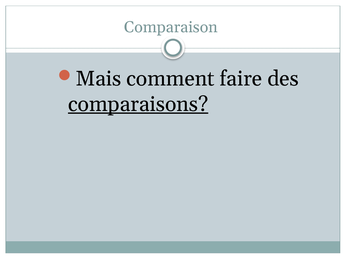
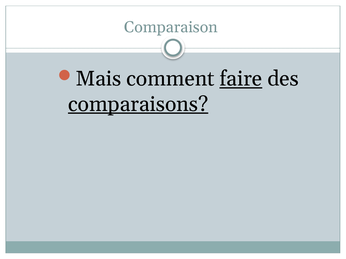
faire underline: none -> present
